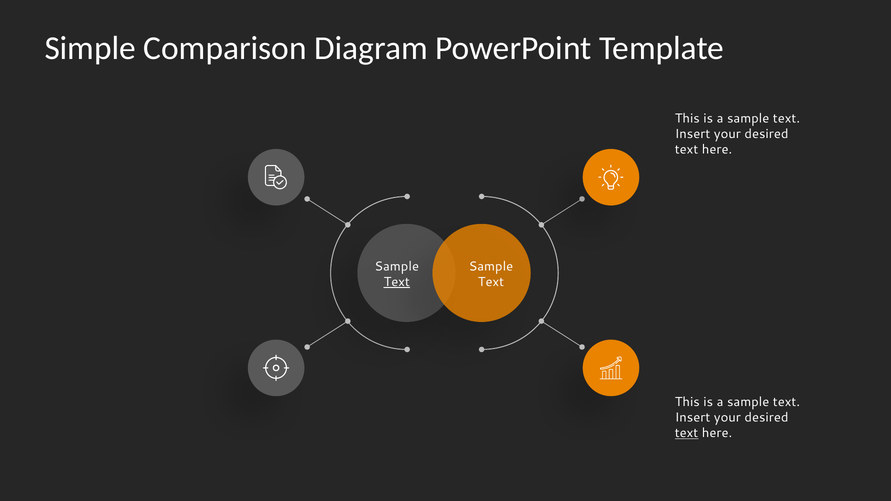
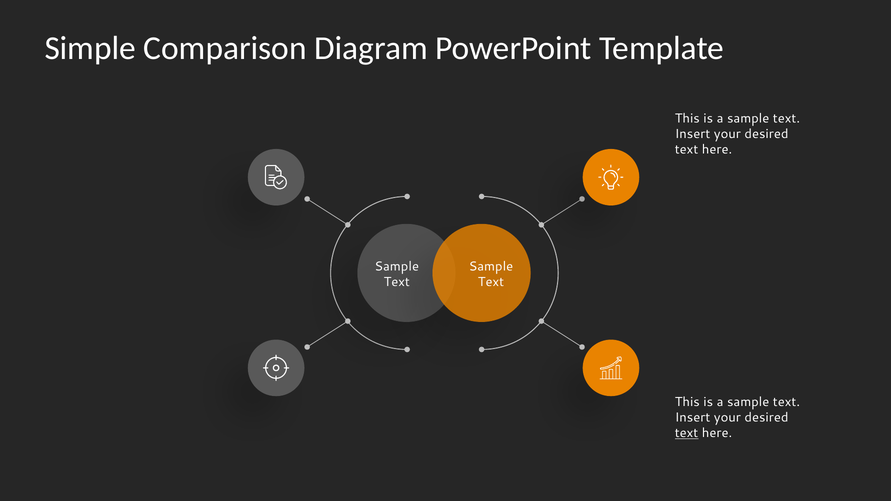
Text at (397, 282) underline: present -> none
